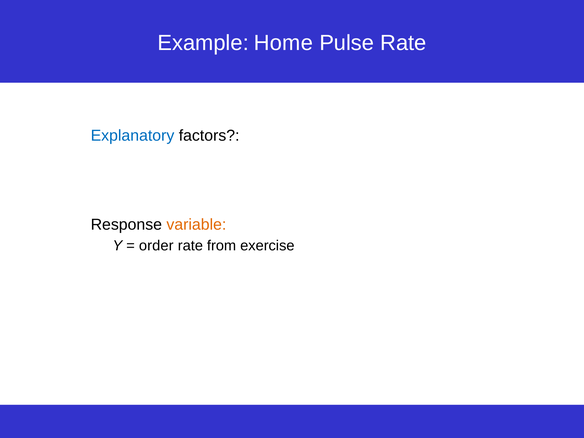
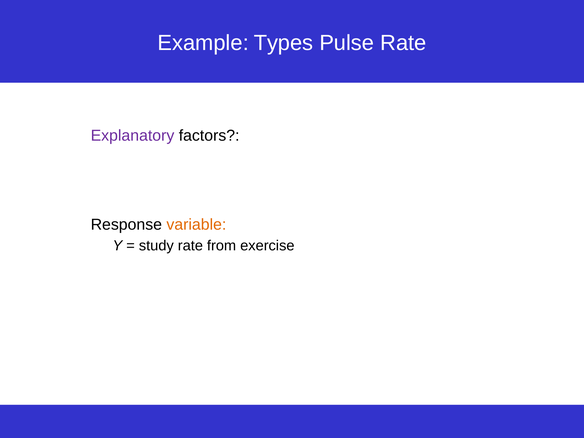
Home: Home -> Types
Explanatory colour: blue -> purple
order: order -> study
